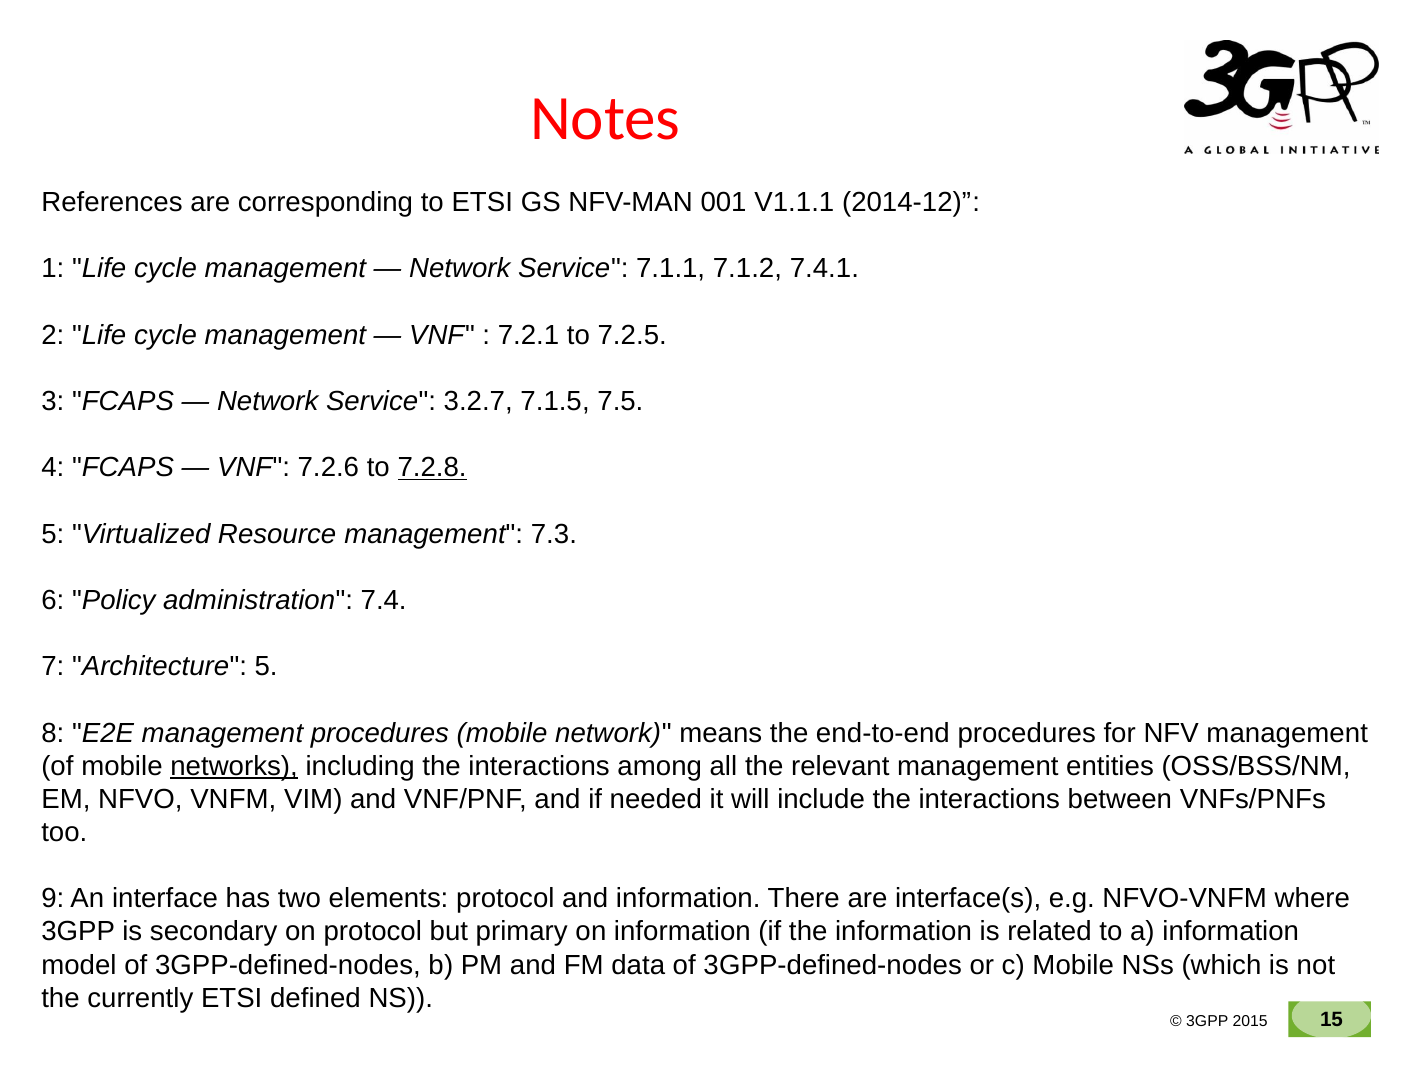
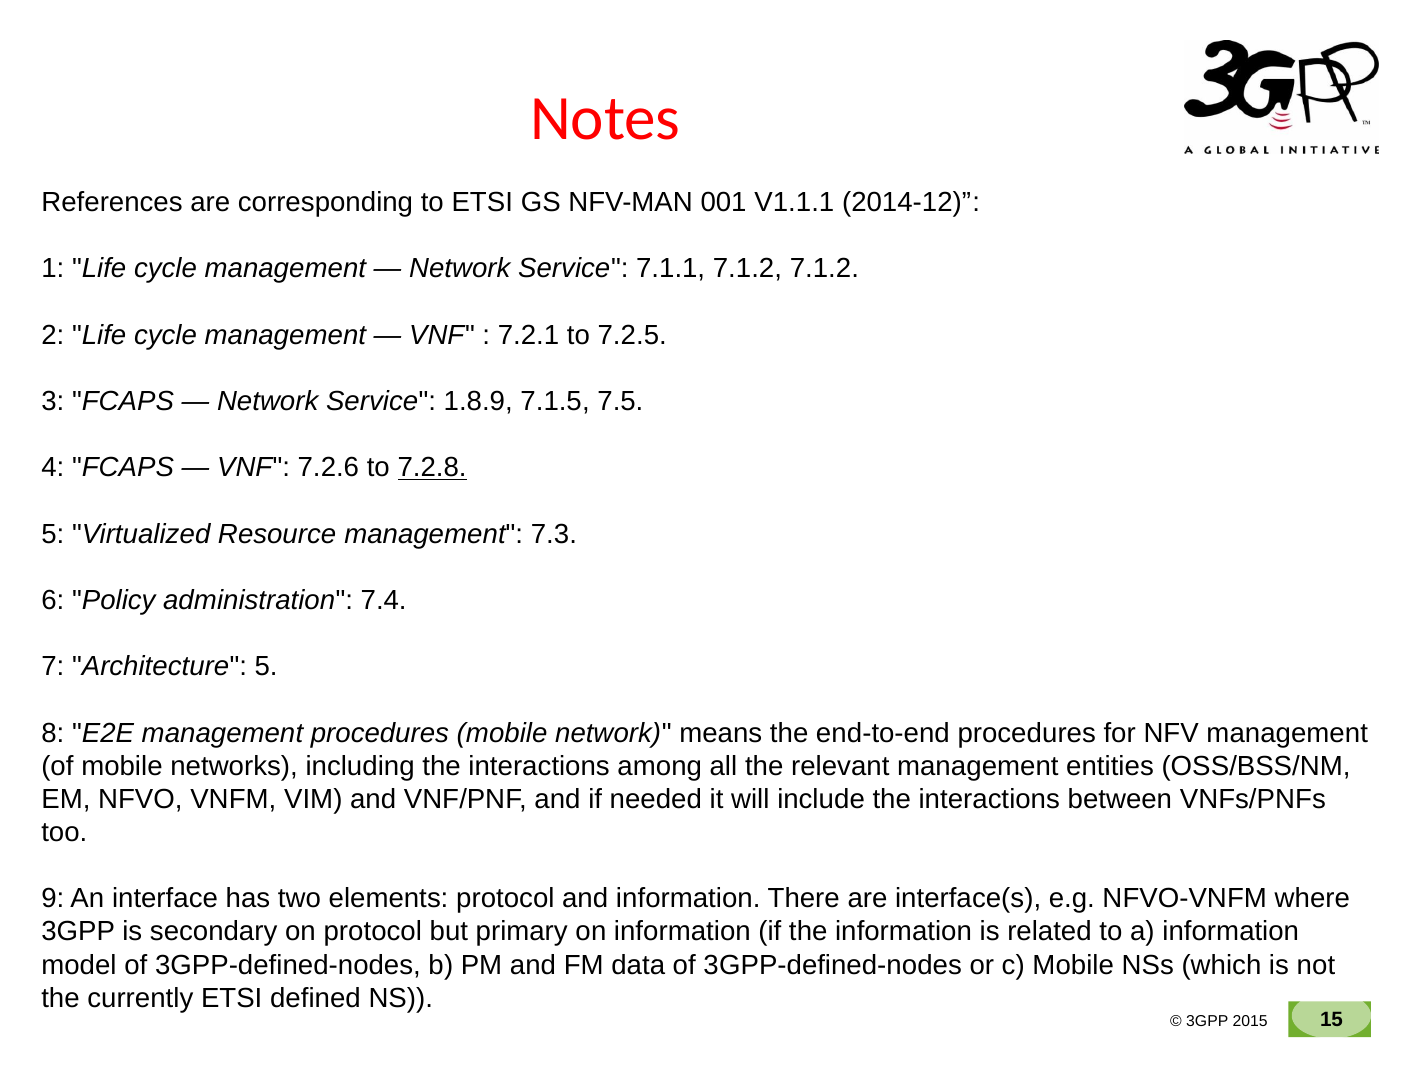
7.1.2 7.4.1: 7.4.1 -> 7.1.2
3.2.7: 3.2.7 -> 1.8.9
networks underline: present -> none
